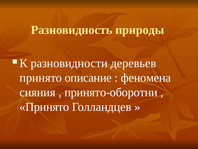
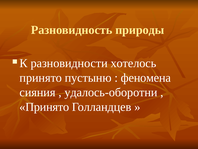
деревьев: деревьев -> хотелось
описание: описание -> пустыню
принято-оборотни: принято-оборотни -> удалось-оборотни
